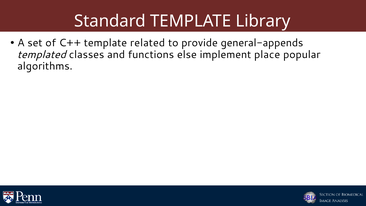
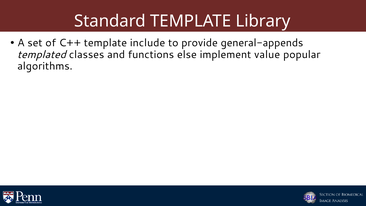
related: related -> include
place: place -> value
